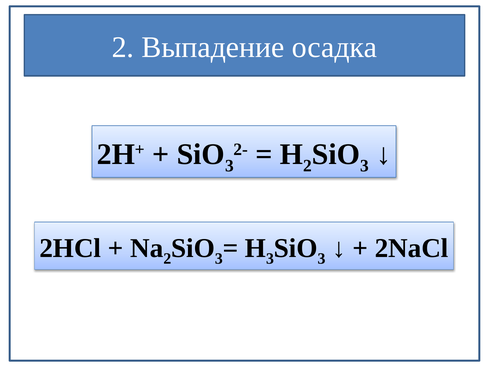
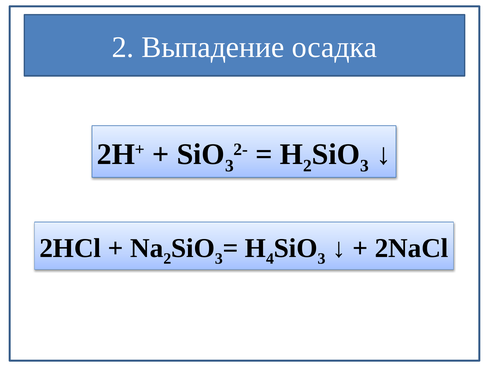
3 at (270, 259): 3 -> 4
